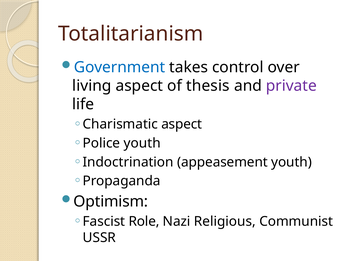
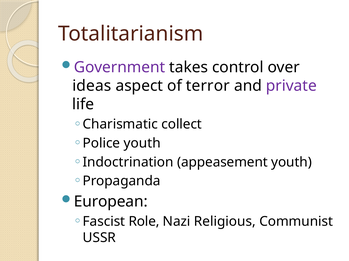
Government colour: blue -> purple
living: living -> ideas
thesis: thesis -> terror
Charismatic aspect: aspect -> collect
Optimism: Optimism -> European
